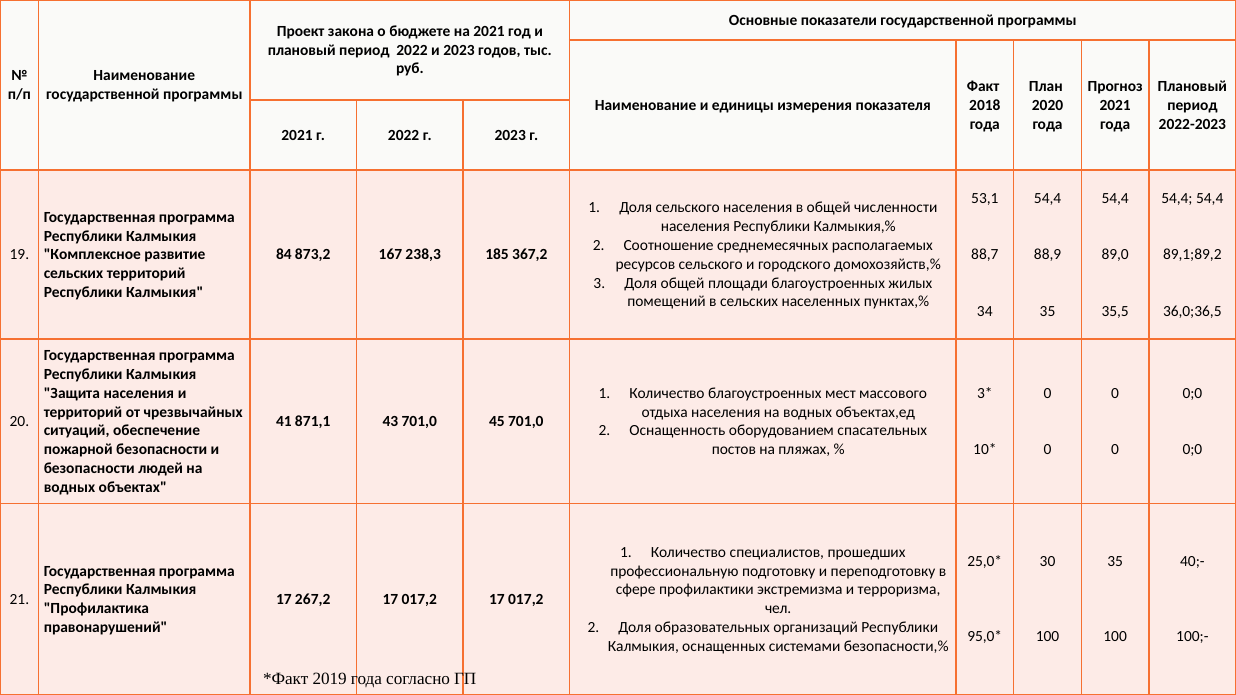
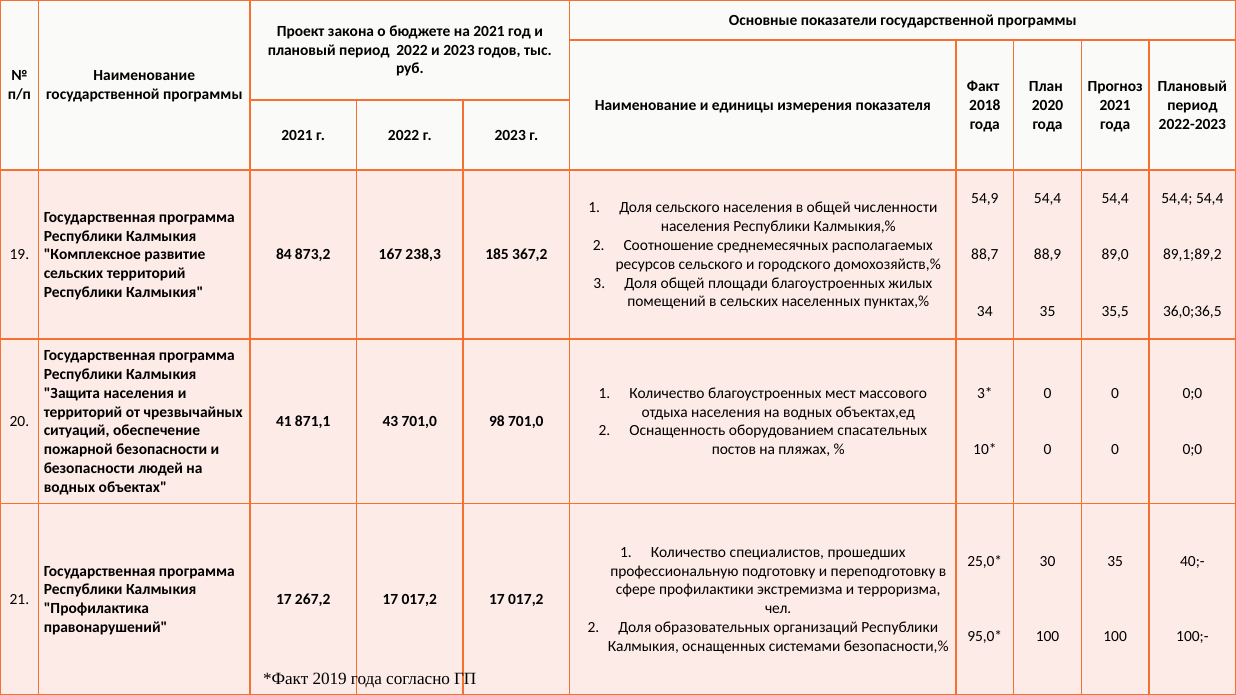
53,1: 53,1 -> 54,9
45: 45 -> 98
